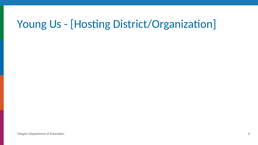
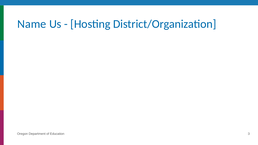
Young: Young -> Name
